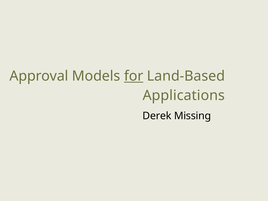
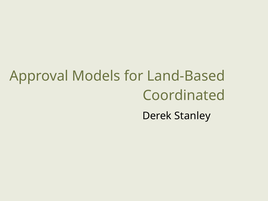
for underline: present -> none
Applications: Applications -> Coordinated
Missing: Missing -> Stanley
